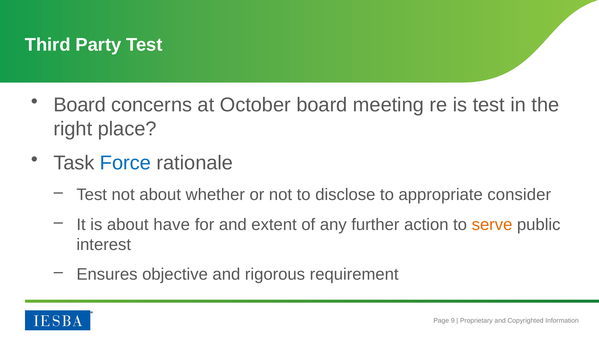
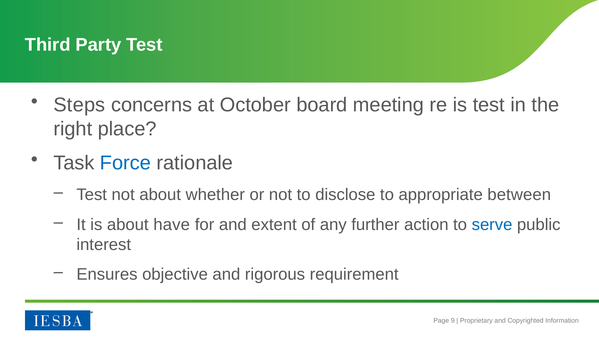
Board at (80, 105): Board -> Steps
consider: consider -> between
serve colour: orange -> blue
